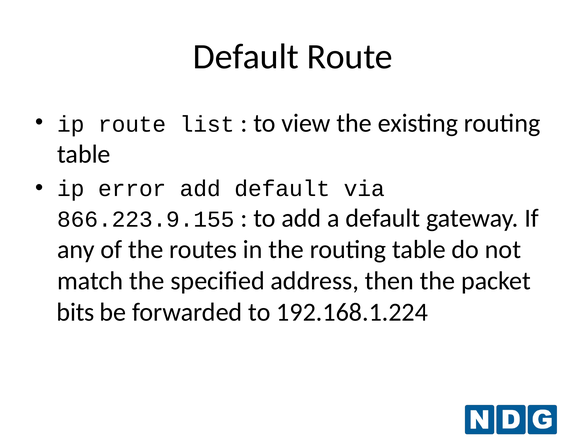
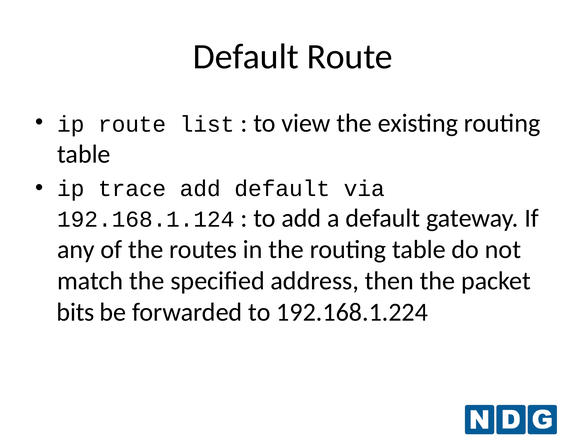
error: error -> trace
866.223.9.155: 866.223.9.155 -> 192.168.1.124
